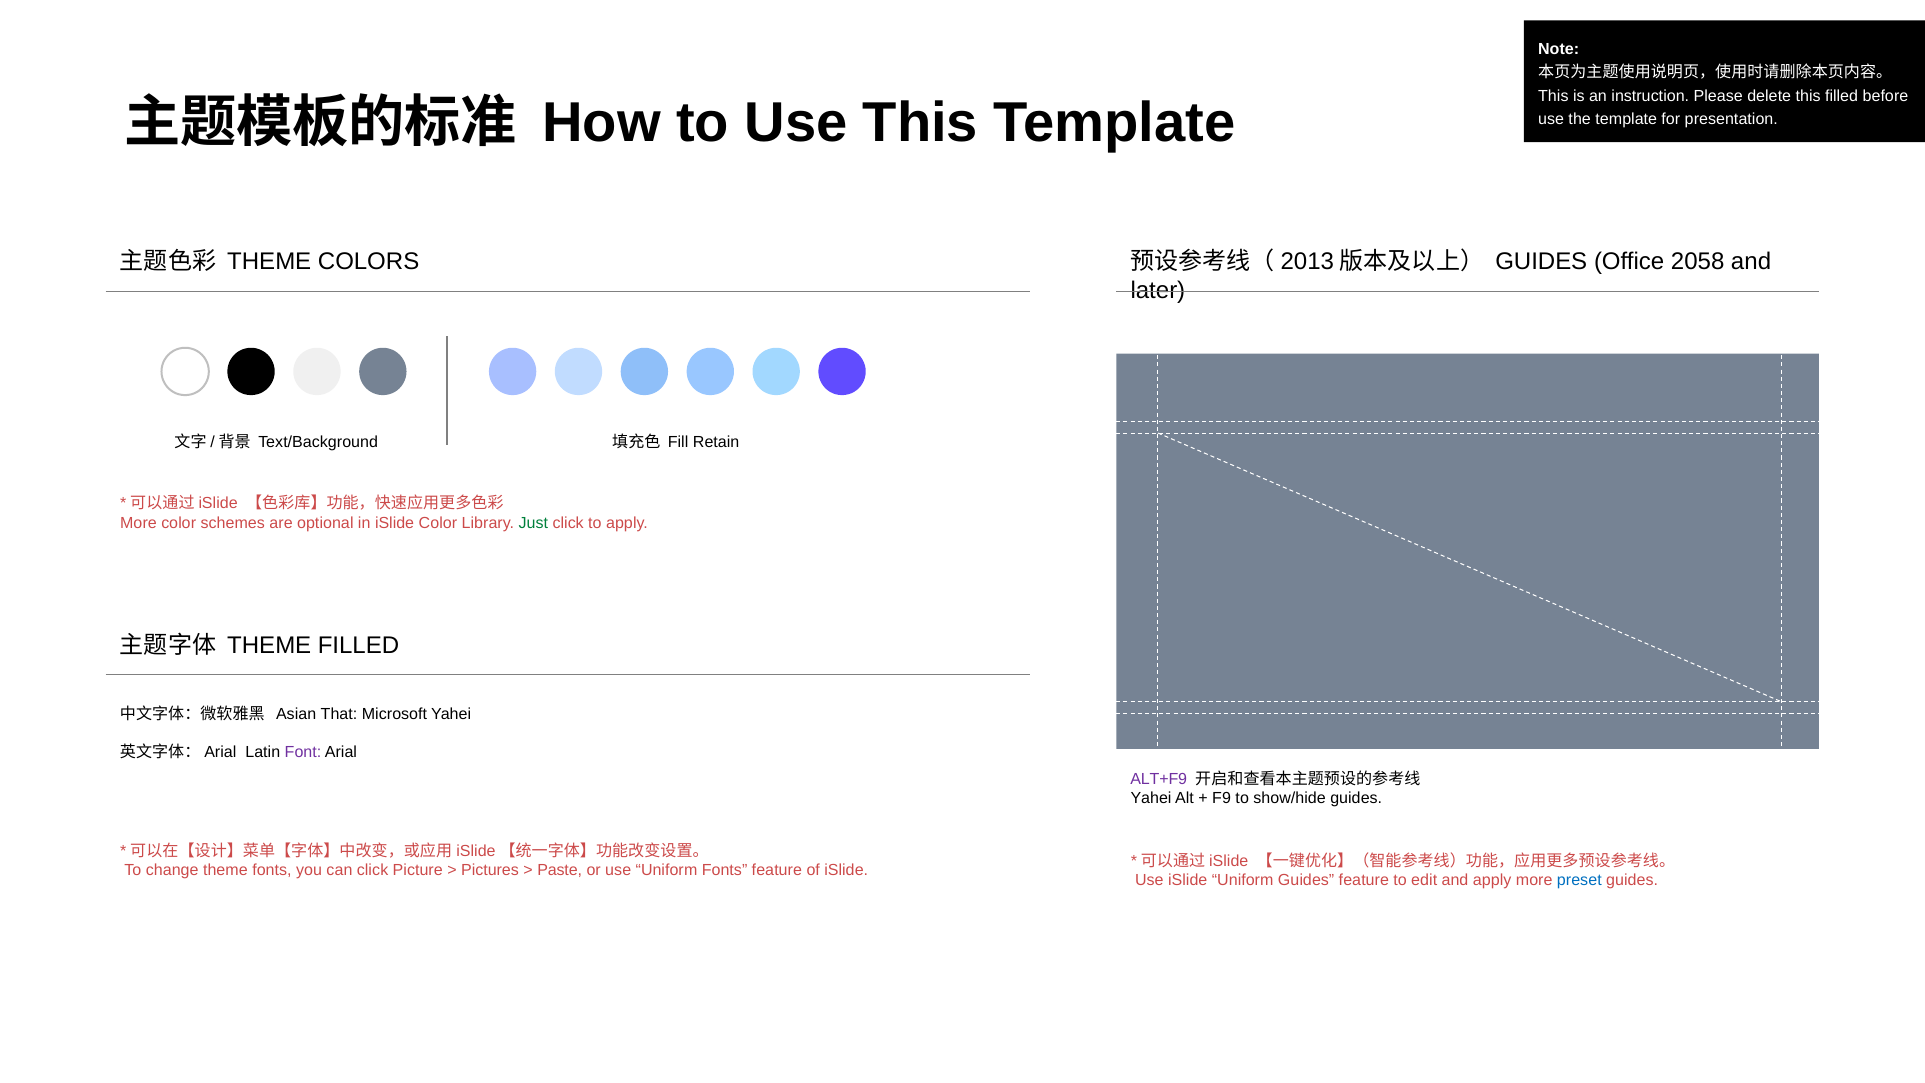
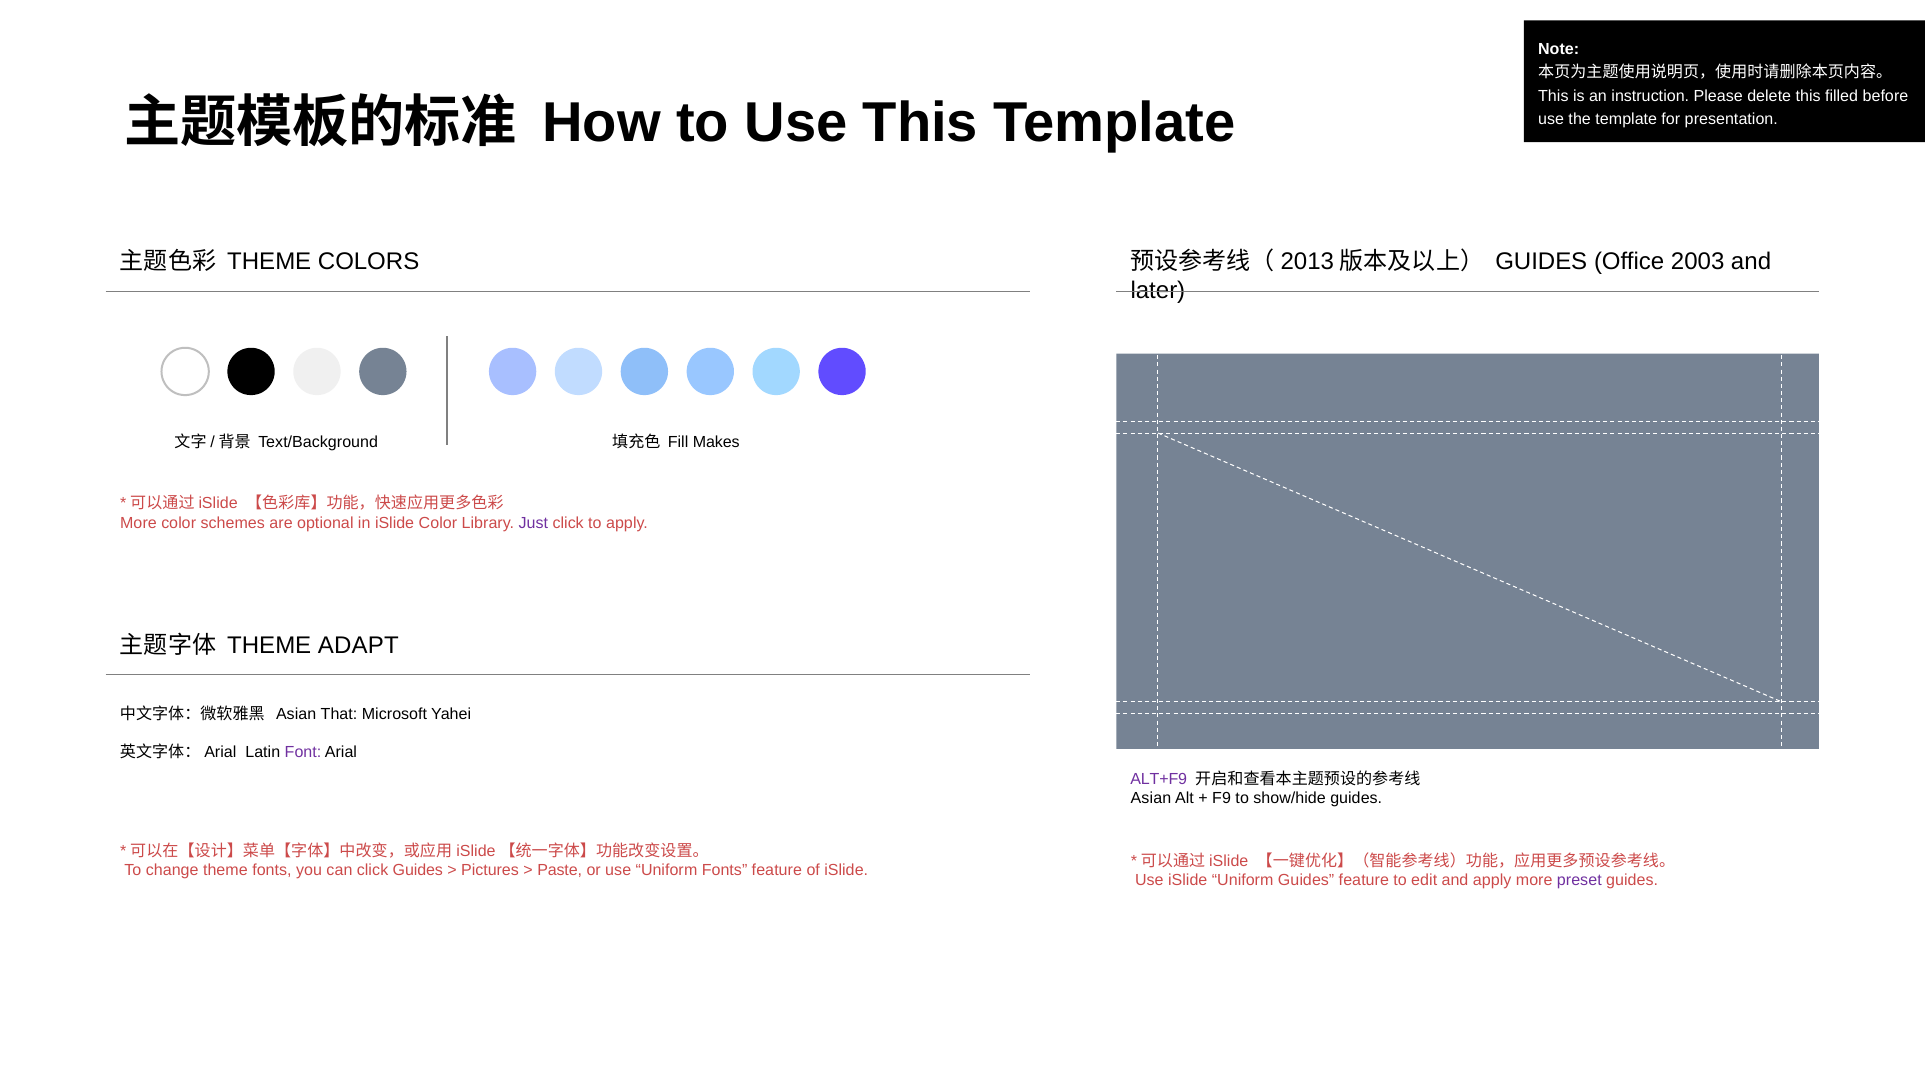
2058: 2058 -> 2003
Retain: Retain -> Makes
Just colour: green -> purple
THEME FILLED: FILLED -> ADAPT
Yahei at (1151, 798): Yahei -> Asian
click Picture: Picture -> Guides
preset colour: blue -> purple
